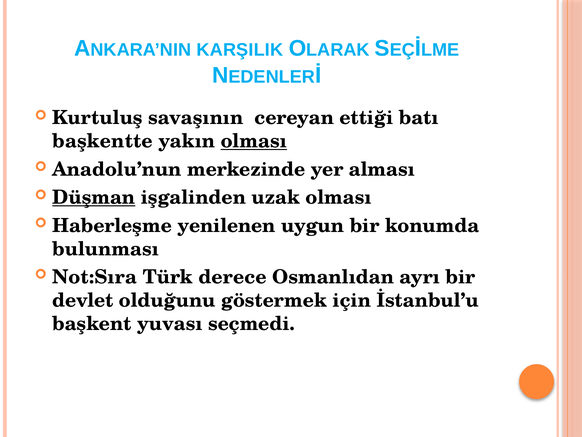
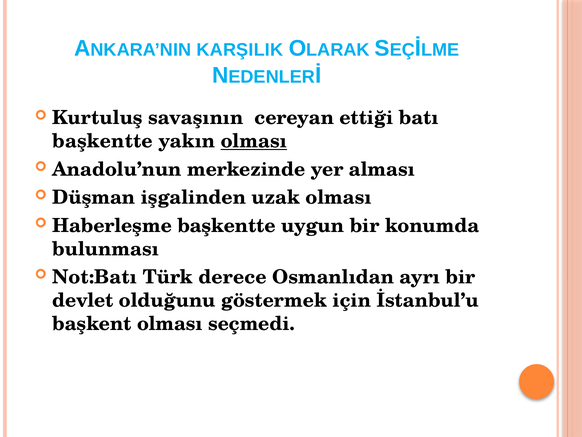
Düşman underline: present -> none
Haberleşme yenilenen: yenilenen -> başkentte
Not:Sıra: Not:Sıra -> Not:Batı
başkent yuvası: yuvası -> olması
